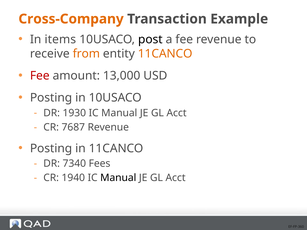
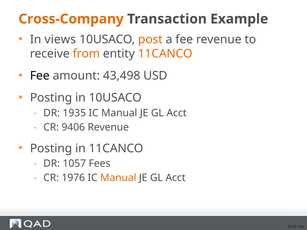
items: items -> views
post colour: black -> orange
Fee at (40, 76) colour: red -> black
13,000: 13,000 -> 43,498
1930: 1930 -> 1935
7687: 7687 -> 9406
7340: 7340 -> 1057
1940: 1940 -> 1976
Manual at (118, 178) colour: black -> orange
